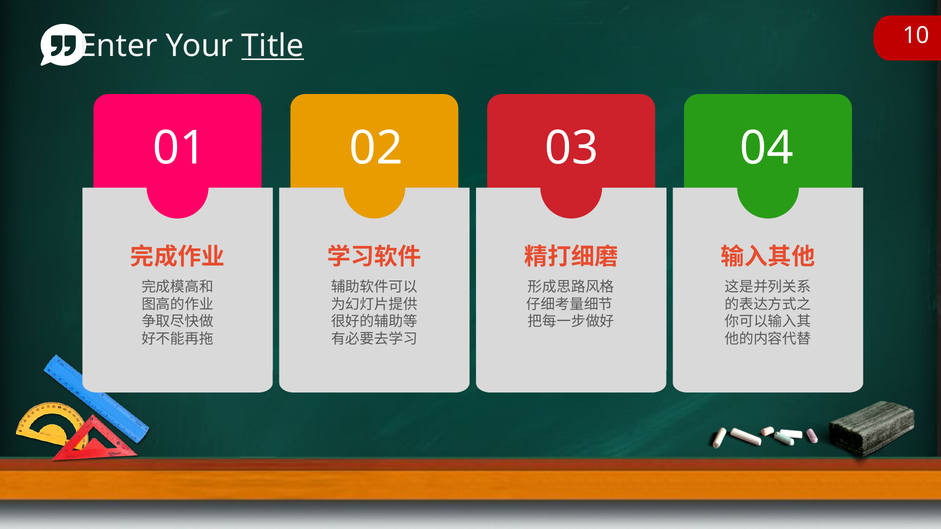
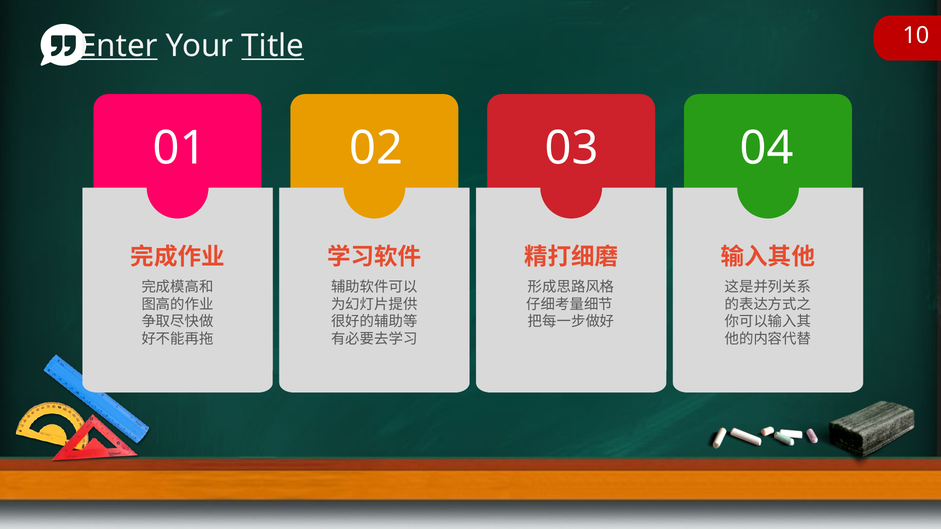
Enter underline: none -> present
